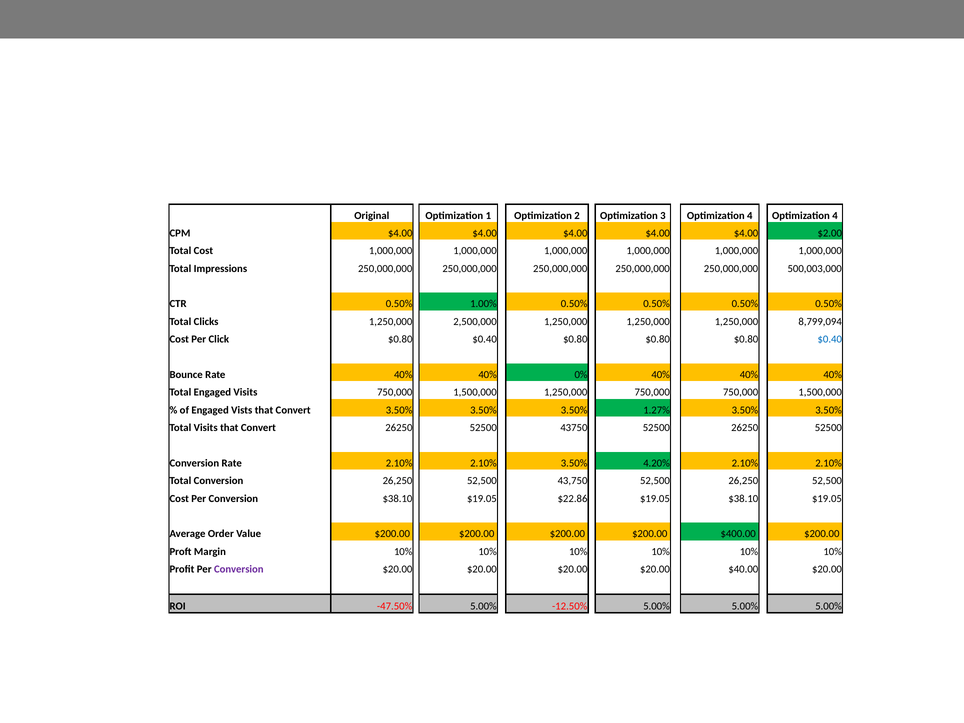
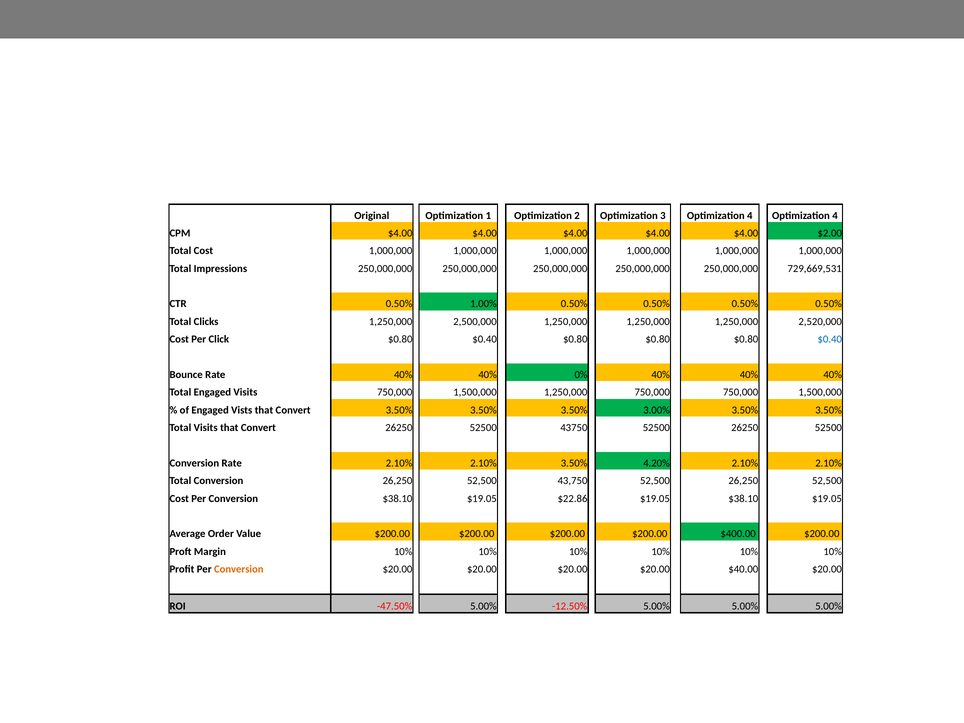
500,003,000: 500,003,000 -> 729,669,531
8,799,094: 8,799,094 -> 2,520,000
1.27%: 1.27% -> 3.00%
Conversion at (239, 569) colour: purple -> orange
